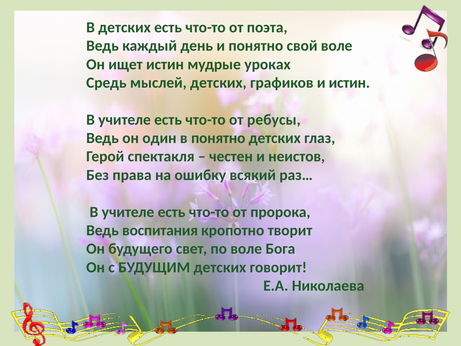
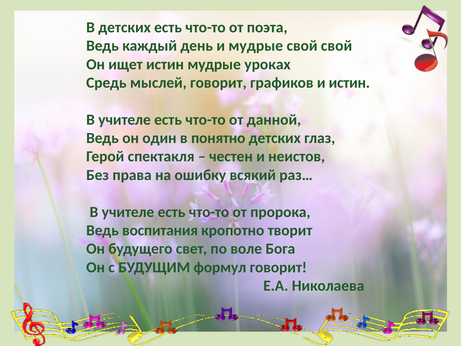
и понятно: понятно -> мудрые
свой воле: воле -> свой
мыслей детских: детских -> говорит
ребусы: ребусы -> данной
БУДУЩИМ детских: детских -> формул
